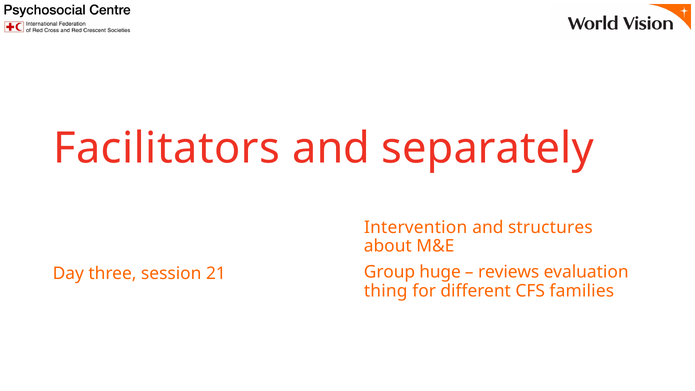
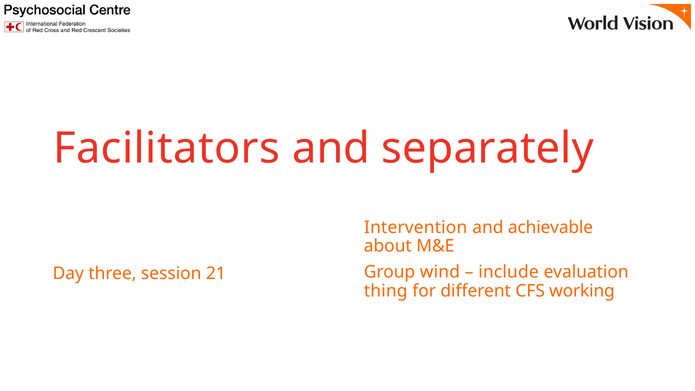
structures: structures -> achievable
huge: huge -> wind
reviews: reviews -> include
families: families -> working
